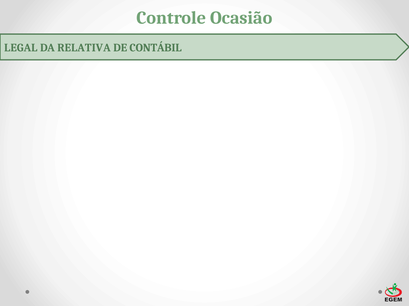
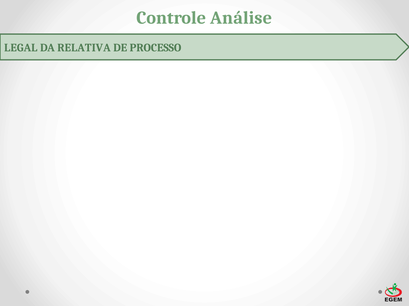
Ocasião: Ocasião -> Análise
CONTÁBIL: CONTÁBIL -> PROCESSO
